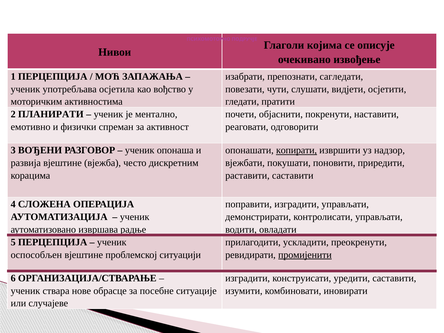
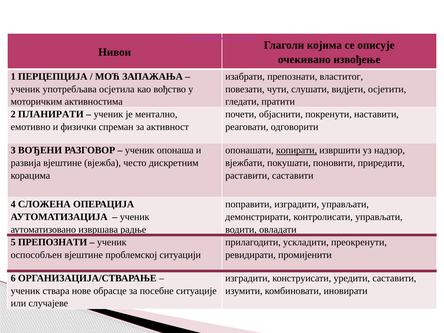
сагледати: сагледати -> властитог
5 ПЕРЦЕПЦИЈА: ПЕРЦЕПЦИЈА -> ПРЕПОЗНАТИ
промијенити underline: present -> none
